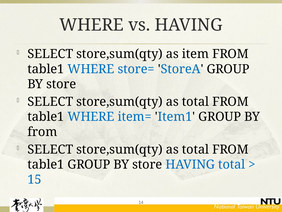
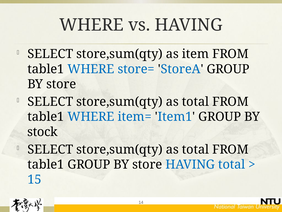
from at (42, 132): from -> stock
